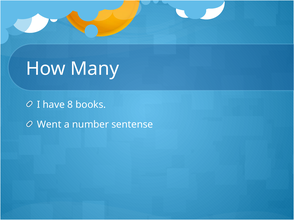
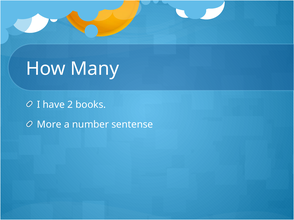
8: 8 -> 2
Went: Went -> More
